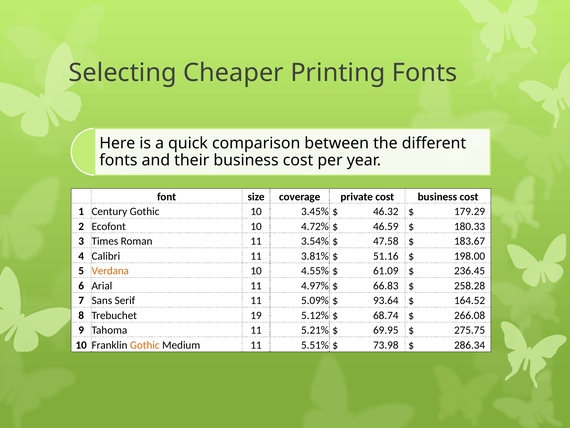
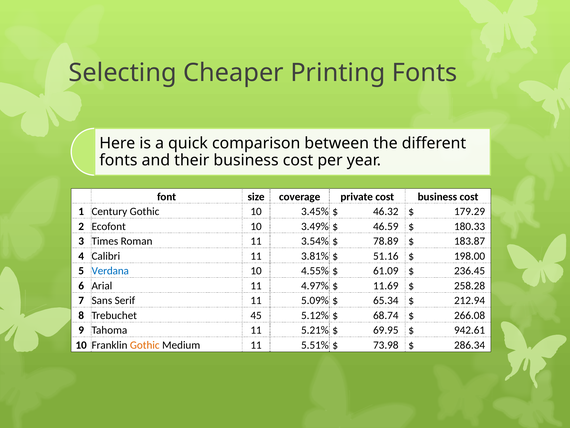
4.72%: 4.72% -> 3.49%
47.58: 47.58 -> 78.89
183.67: 183.67 -> 183.87
Verdana colour: orange -> blue
66.83: 66.83 -> 11.69
93.64: 93.64 -> 65.34
164.52: 164.52 -> 212.94
19: 19 -> 45
275.75: 275.75 -> 942.61
